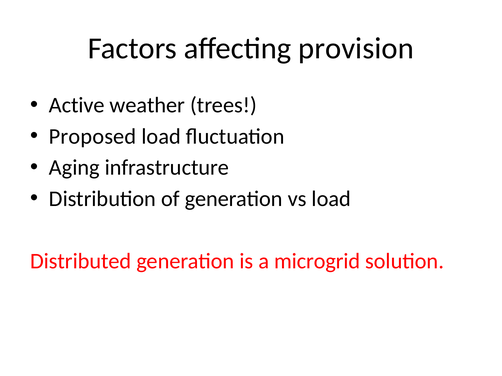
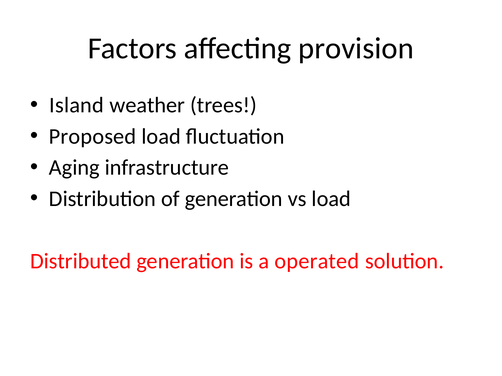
Active: Active -> Island
microgrid: microgrid -> operated
